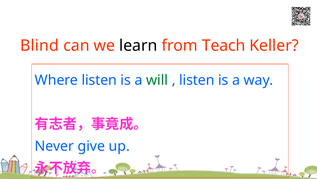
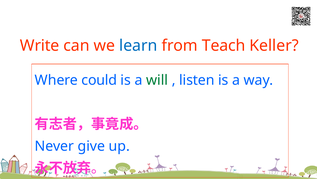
Blind: Blind -> Write
learn colour: black -> blue
Where listen: listen -> could
